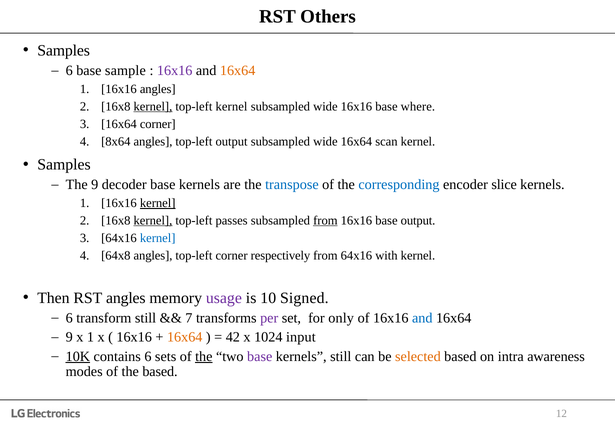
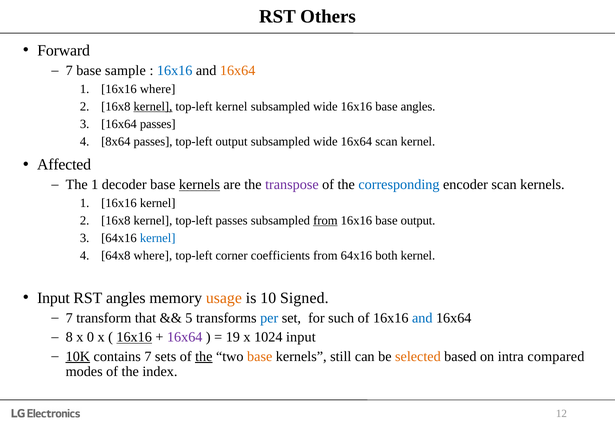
Samples at (64, 51): Samples -> Forward
6 at (69, 71): 6 -> 7
16x16 at (175, 71) colour: purple -> blue
16x16 angles: angles -> where
base where: where -> angles
16x64 corner: corner -> passes
8x64 angles: angles -> passes
Samples at (64, 165): Samples -> Affected
The 9: 9 -> 1
kernels at (199, 185) underline: none -> present
transpose colour: blue -> purple
encoder slice: slice -> scan
kernel at (158, 203) underline: present -> none
kernel at (153, 221) underline: present -> none
64x8 angles: angles -> where
respectively: respectively -> coefficients
with: with -> both
Then at (53, 298): Then -> Input
usage colour: purple -> orange
6 at (69, 318): 6 -> 7
transform still: still -> that
7: 7 -> 5
per colour: purple -> blue
only: only -> such
9 at (69, 338): 9 -> 8
x 1: 1 -> 0
16x16 at (134, 338) underline: none -> present
16x64 at (185, 338) colour: orange -> purple
42: 42 -> 19
contains 6: 6 -> 7
base at (260, 357) colour: purple -> orange
awareness: awareness -> compared
the based: based -> index
